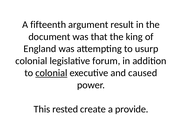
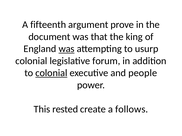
result: result -> prove
was at (67, 49) underline: none -> present
caused: caused -> people
provide: provide -> follows
